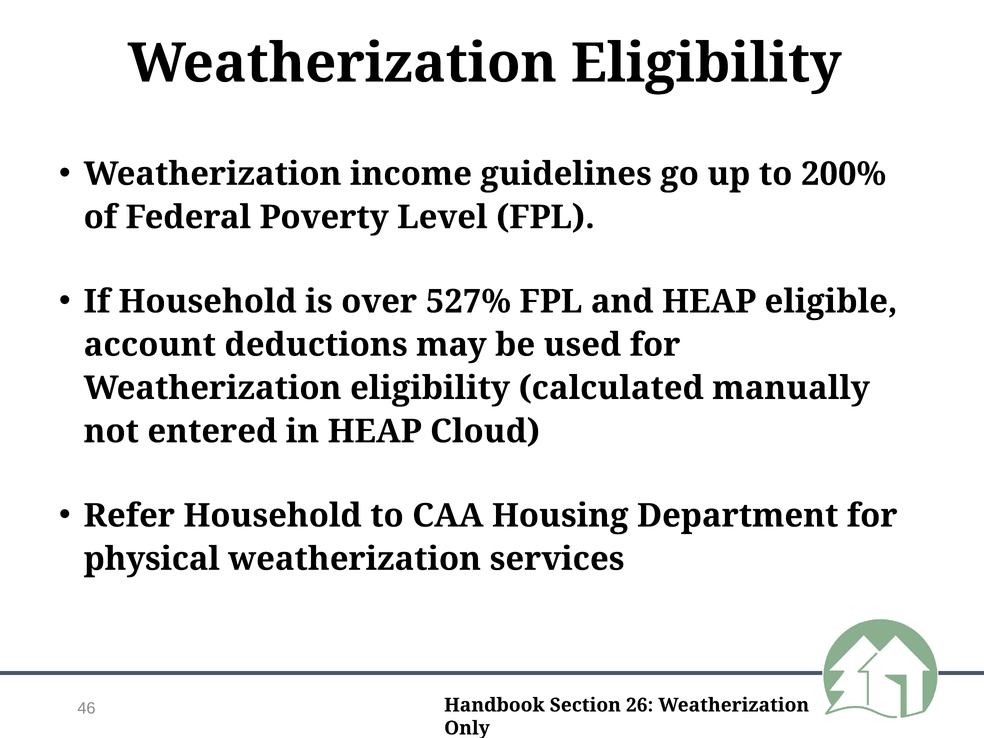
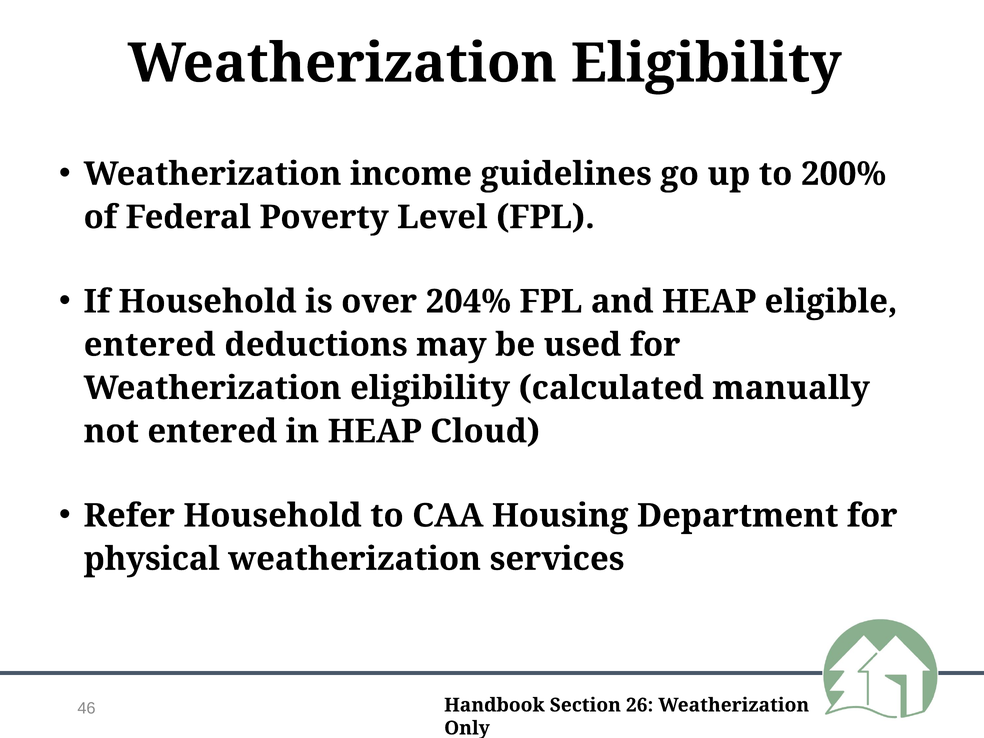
527%: 527% -> 204%
account at (150, 345): account -> entered
